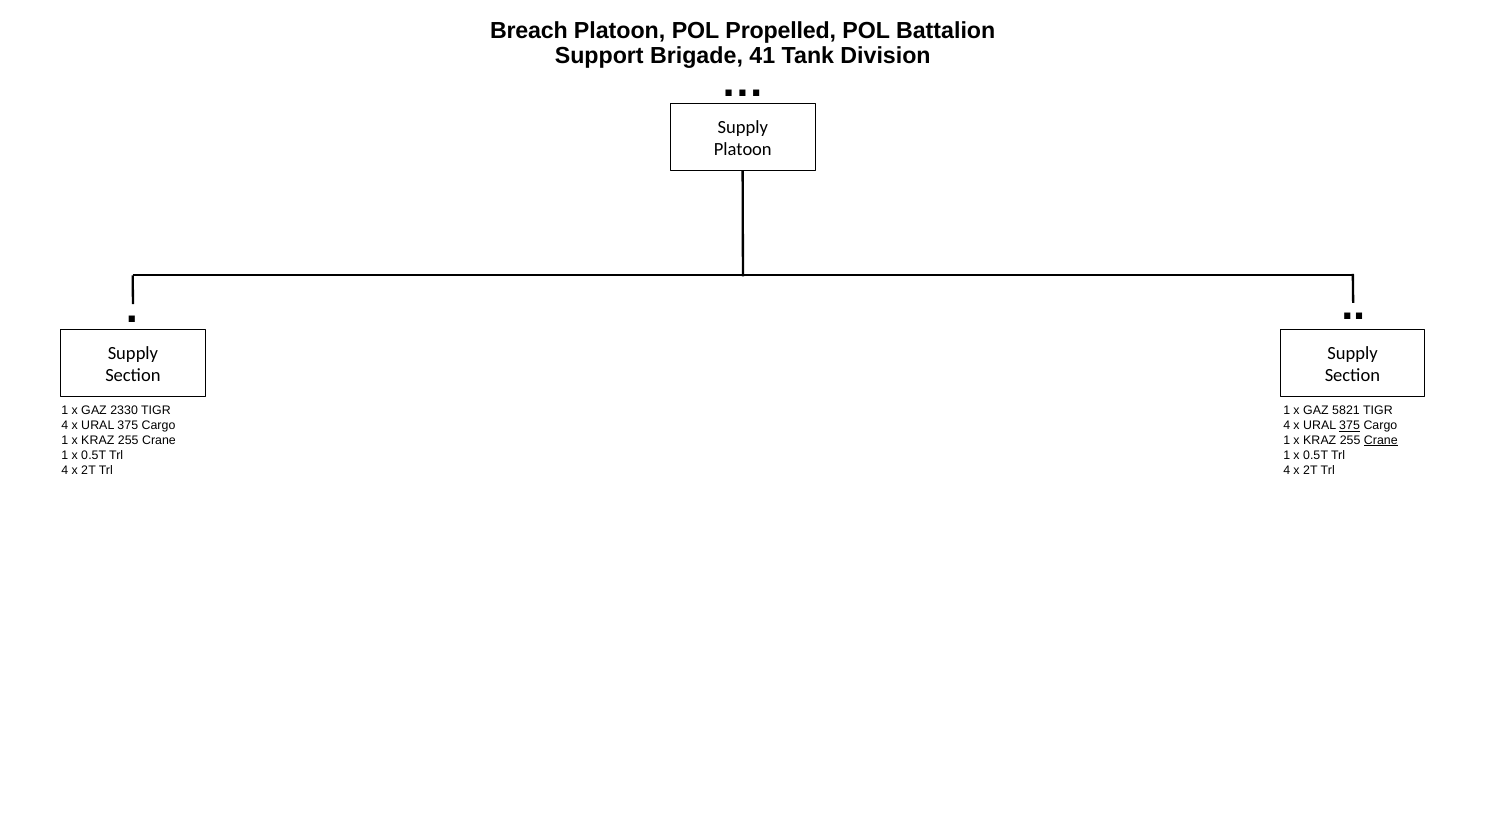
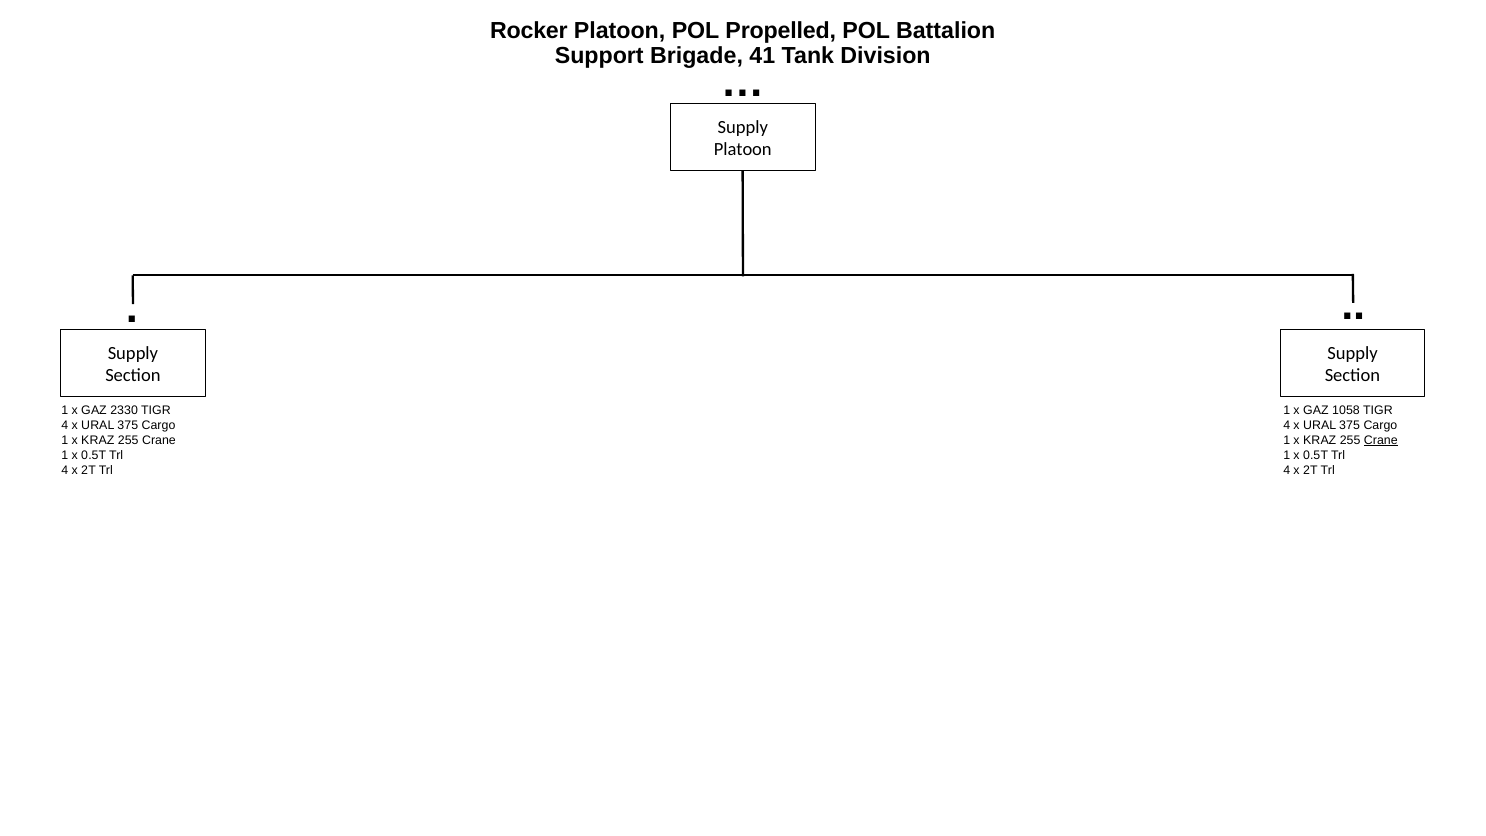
Breach: Breach -> Rocker
5821: 5821 -> 1058
375 at (1350, 426) underline: present -> none
